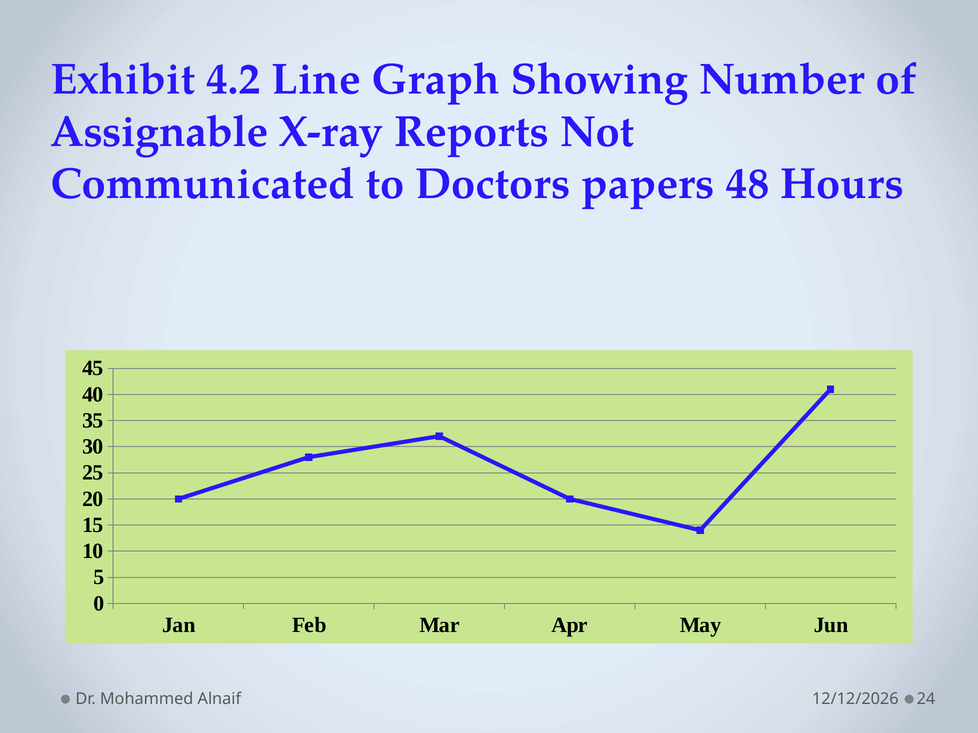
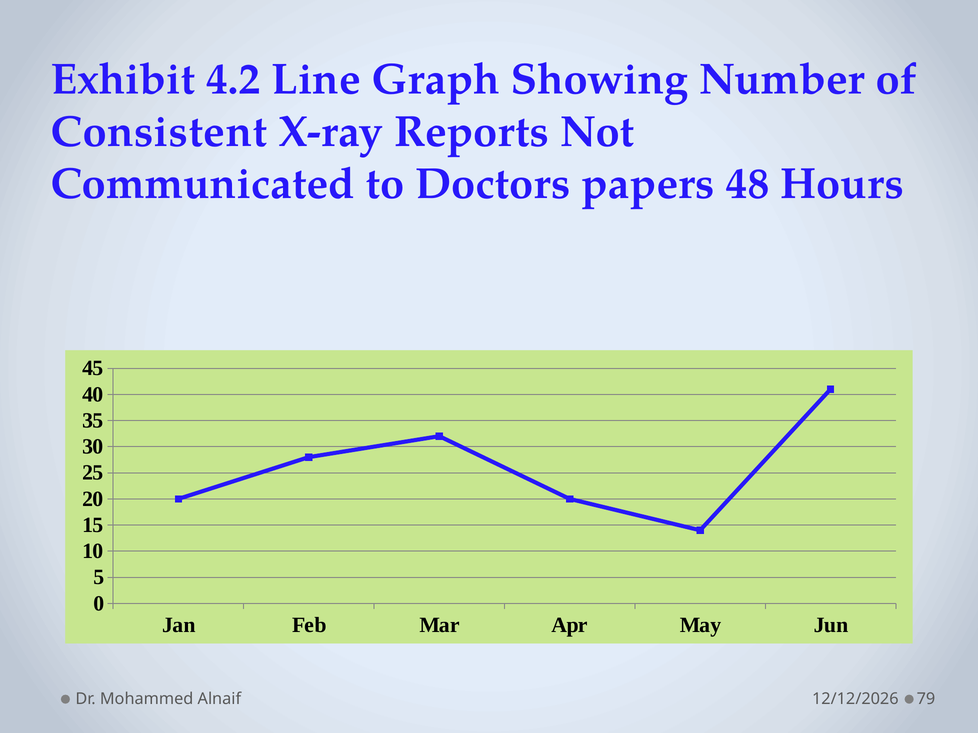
Assignable: Assignable -> Consistent
24: 24 -> 79
